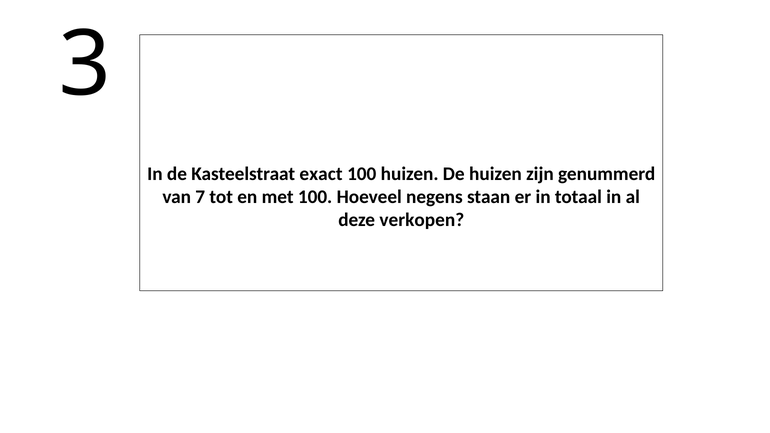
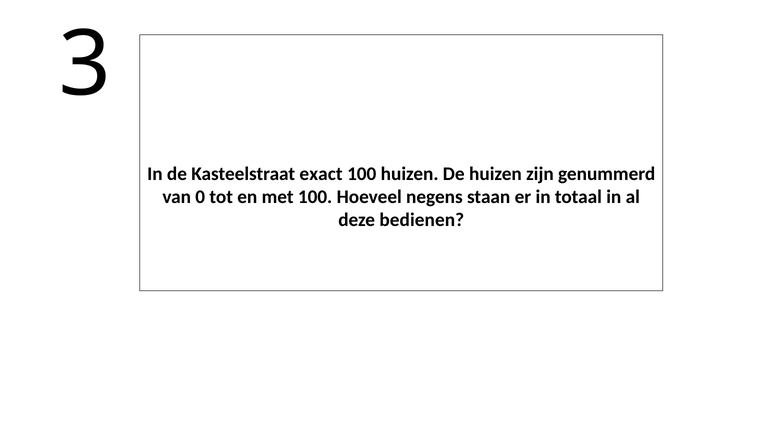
7: 7 -> 0
verkopen: verkopen -> bedienen
